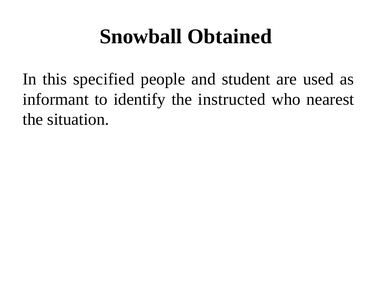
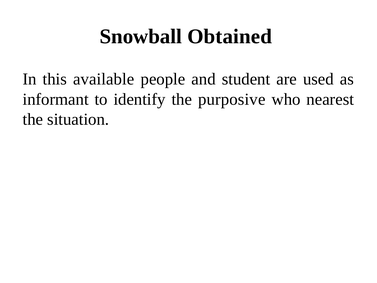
specified: specified -> available
instructed: instructed -> purposive
